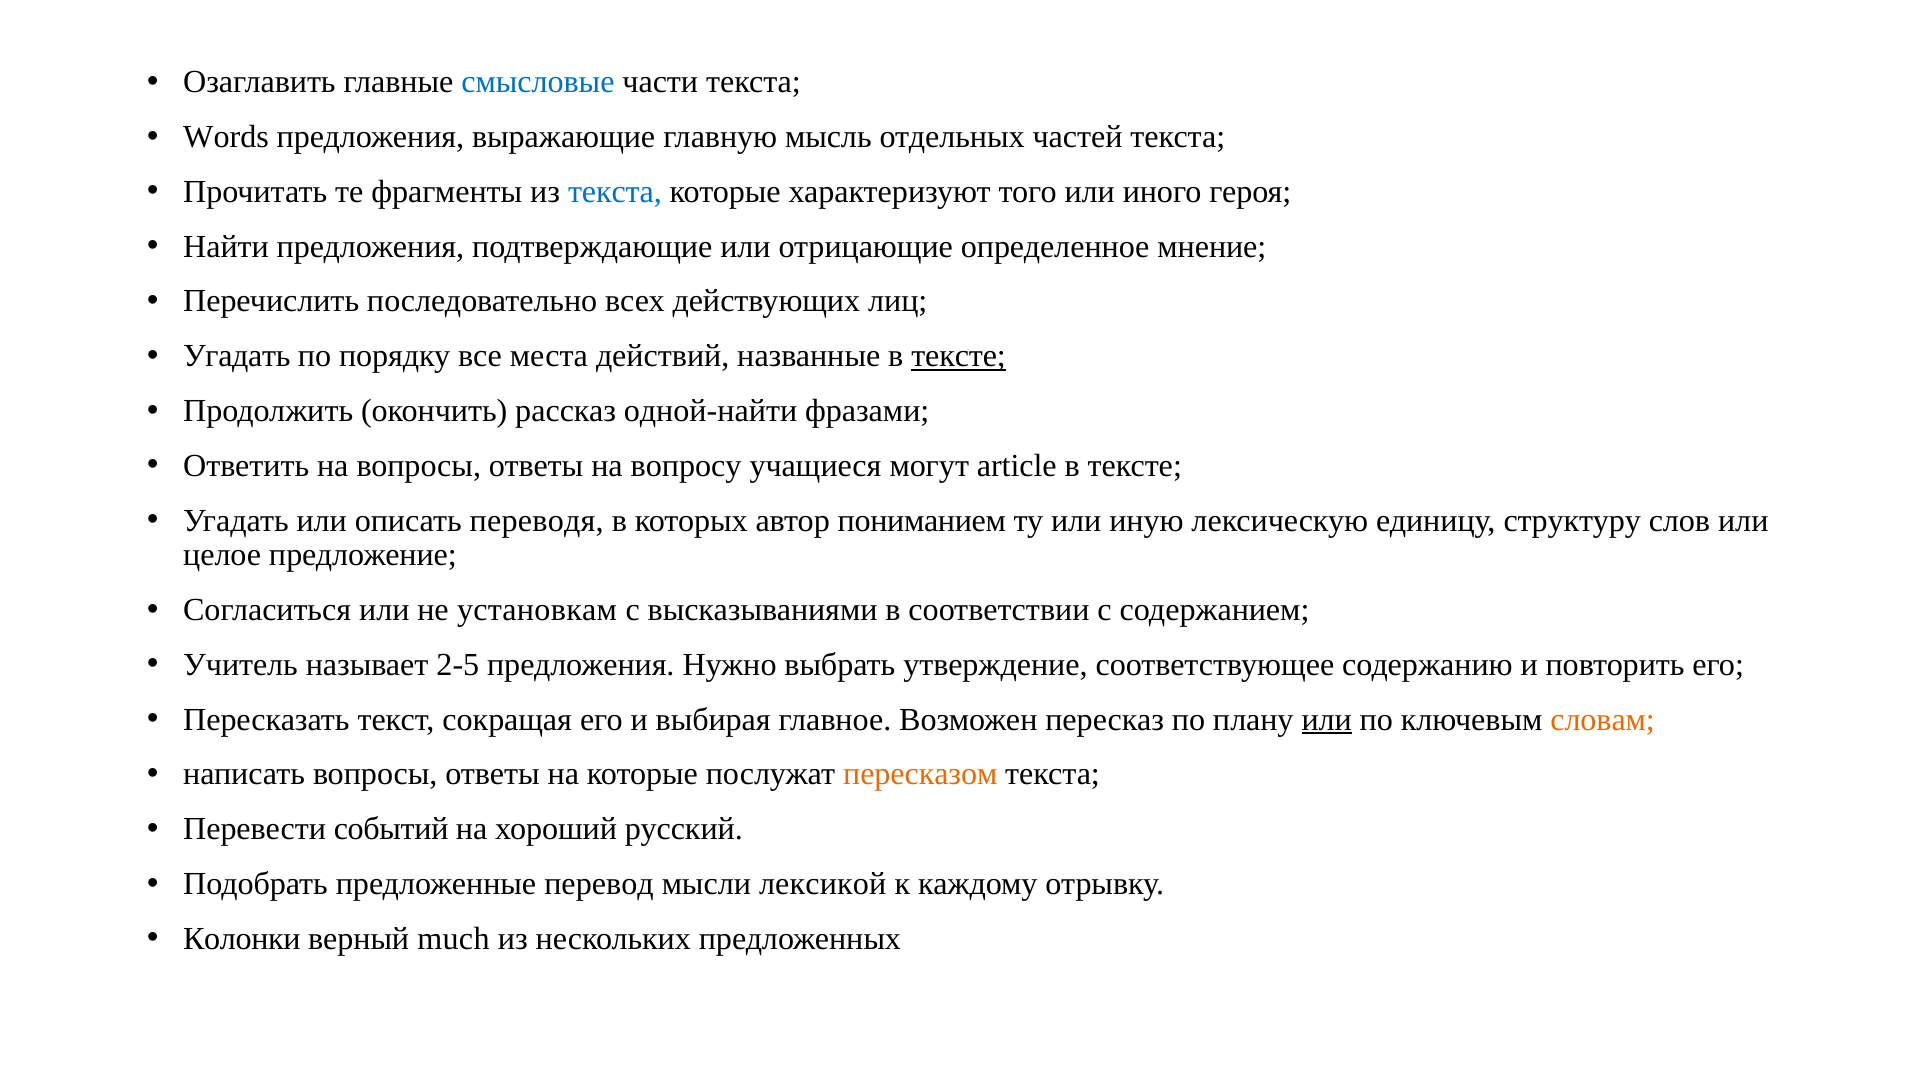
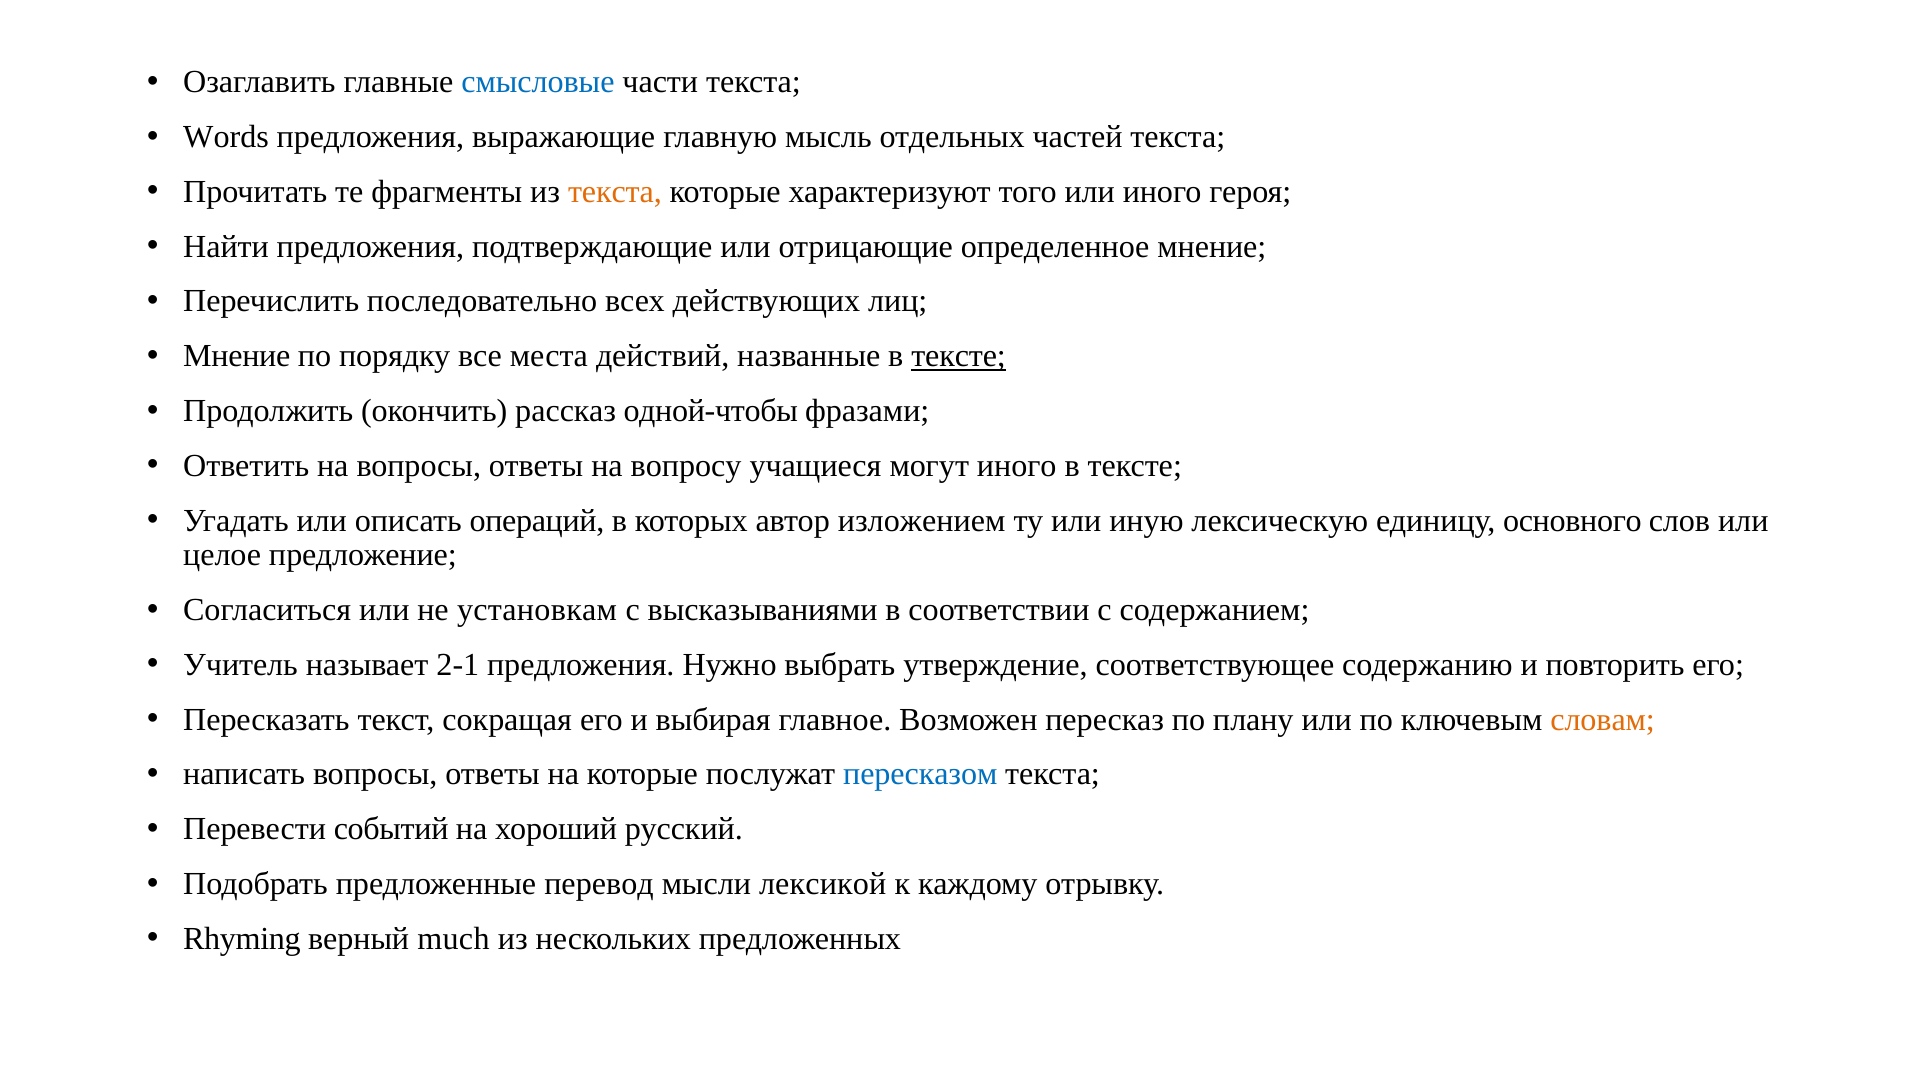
текста at (615, 192) colour: blue -> orange
Угадать at (237, 356): Угадать -> Мнение
одной-найти: одной-найти -> одной-чтобы
могут article: article -> иного
переводя: переводя -> операций
пониманием: пониманием -> изложением
структуру: структуру -> основного
2-5: 2-5 -> 2-1
или at (1327, 720) underline: present -> none
пересказом colour: orange -> blue
Колонки: Колонки -> Rhyming
